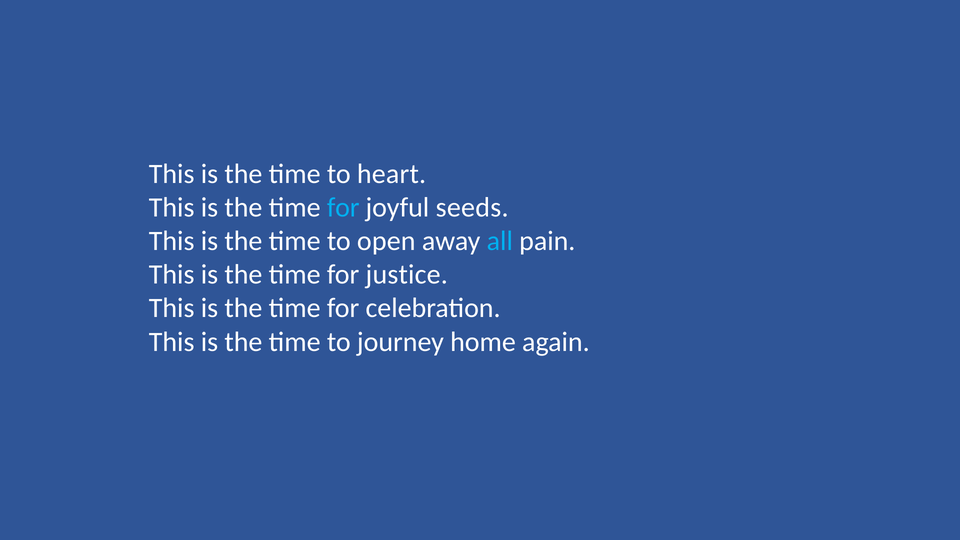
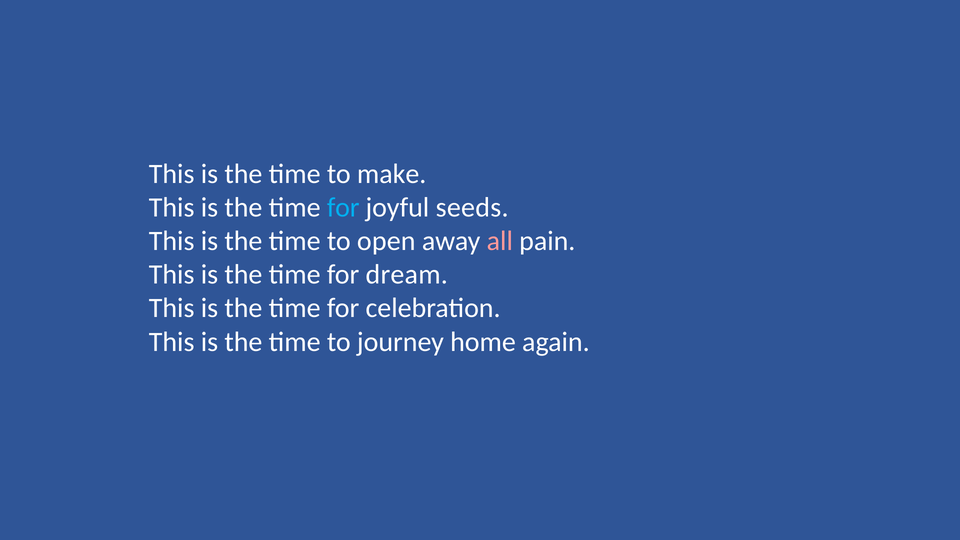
heart: heart -> make
all colour: light blue -> pink
justice: justice -> dream
